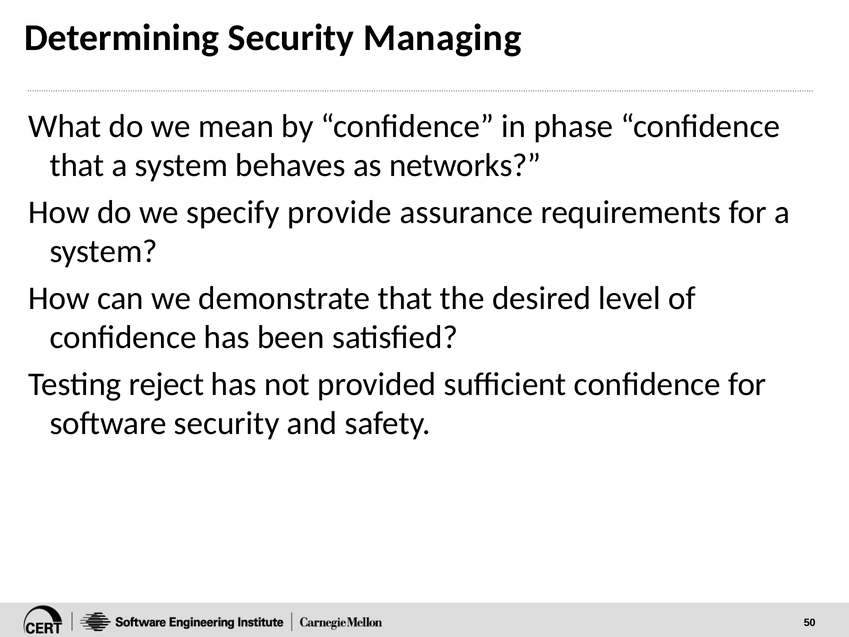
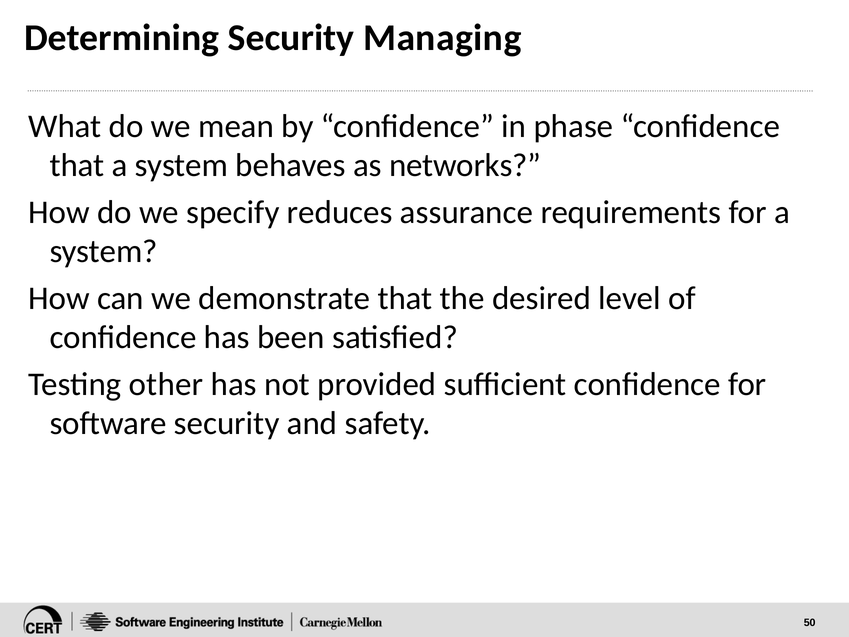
provide: provide -> reduces
reject: reject -> other
